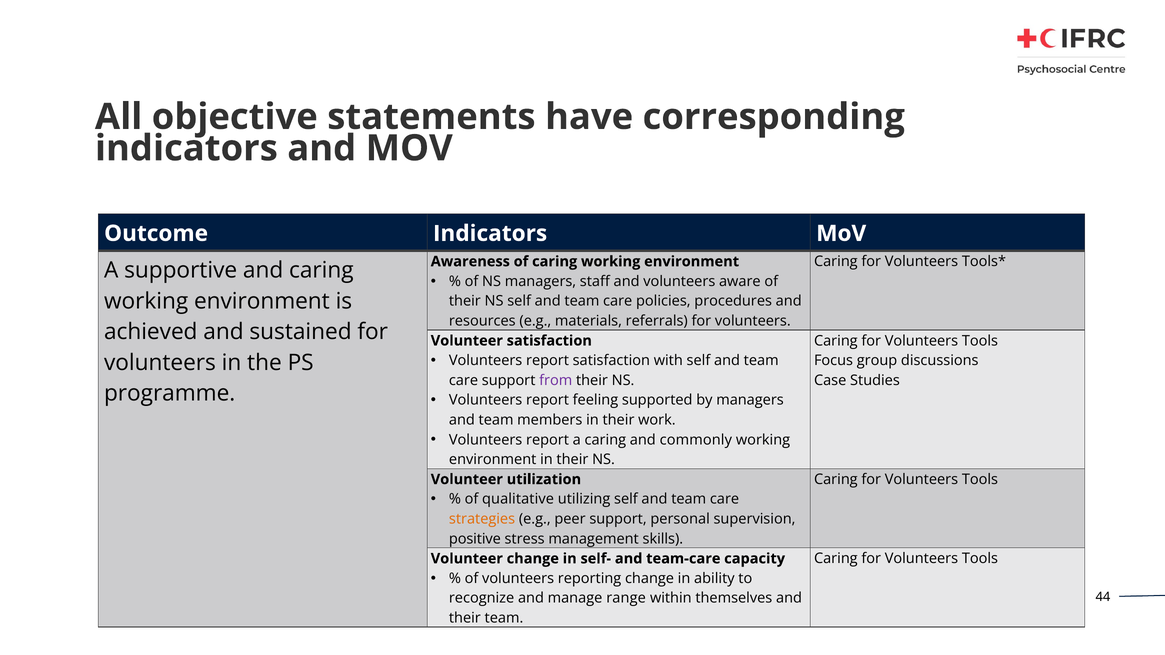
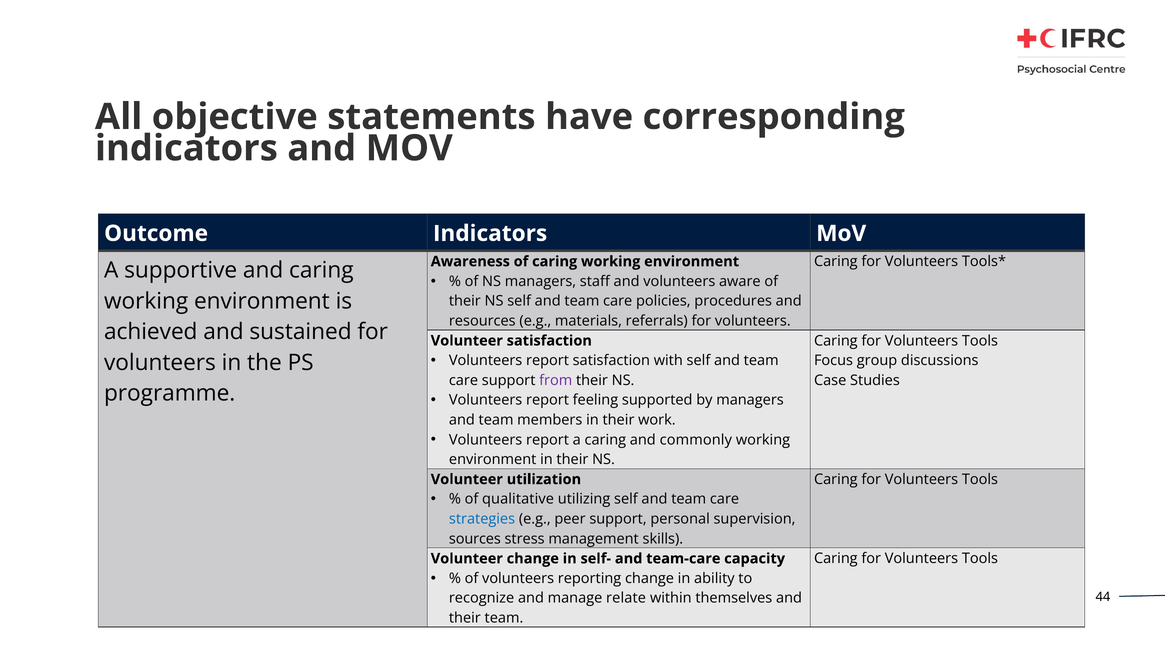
strategies colour: orange -> blue
positive: positive -> sources
range: range -> relate
